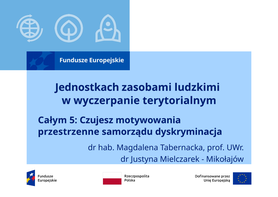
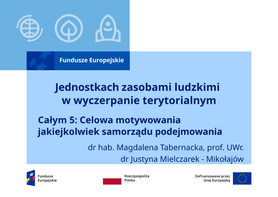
Czujesz: Czujesz -> Celowa
przestrzenne: przestrzenne -> jakiejkolwiek
dyskryminacja: dyskryminacja -> podejmowania
